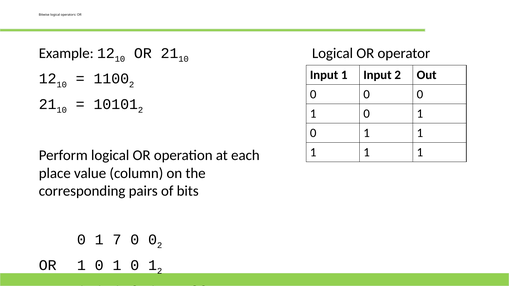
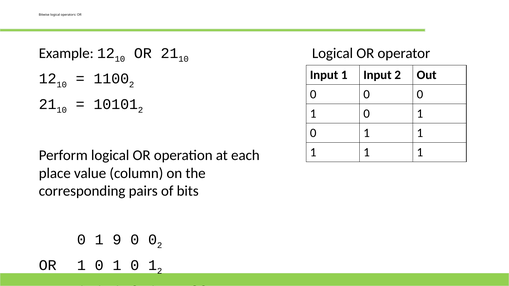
7: 7 -> 9
